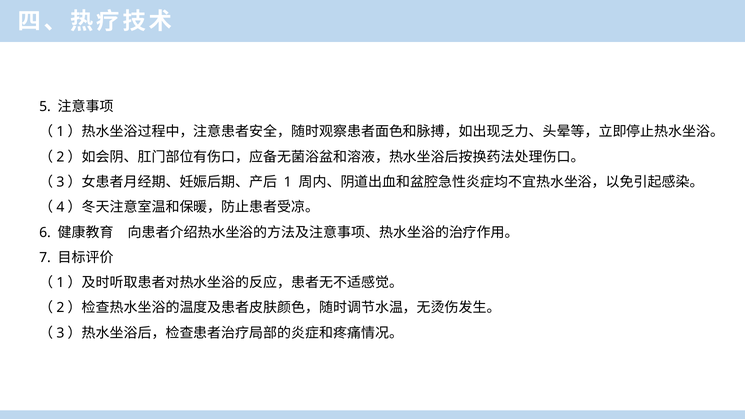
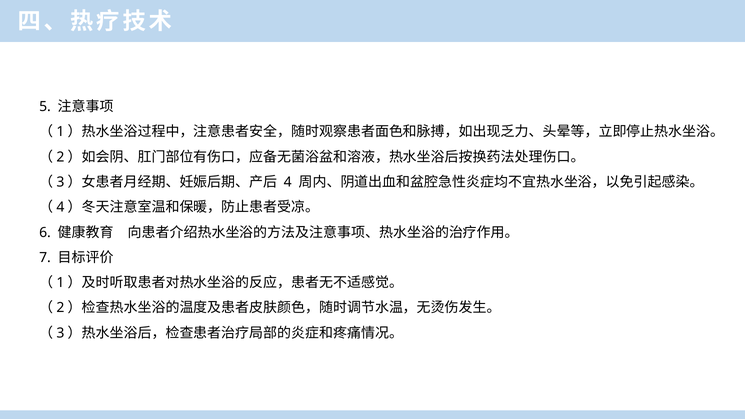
1: 1 -> 4
